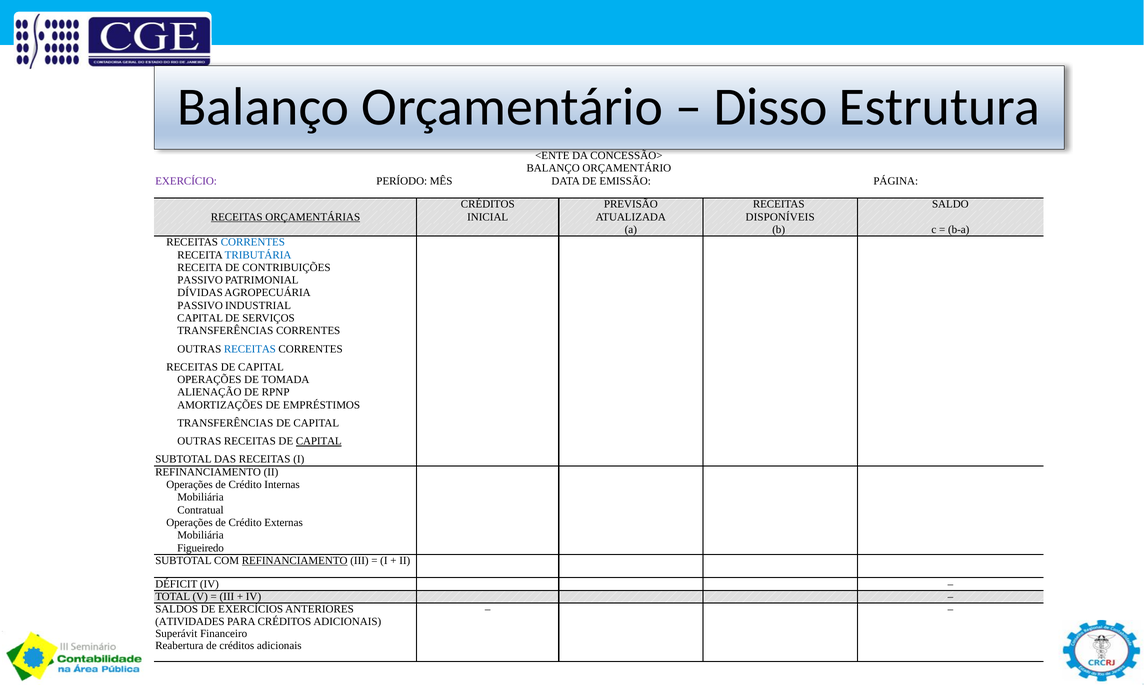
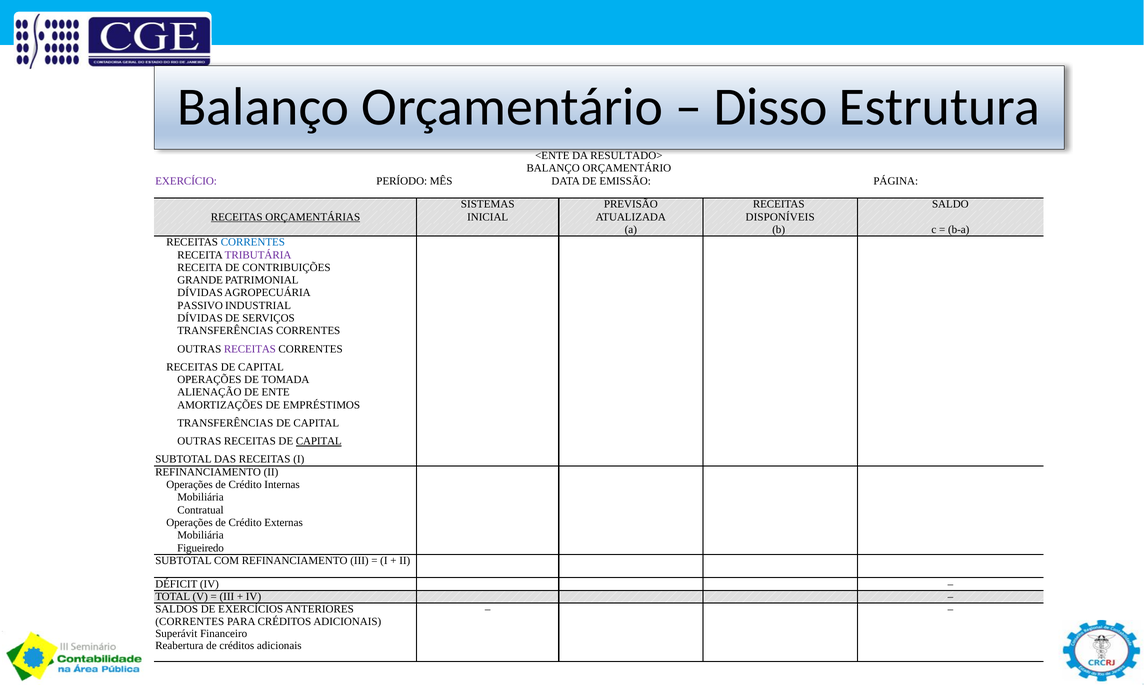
CONCESSÃO>: CONCESSÃO> -> RESULTADO>
CRÉDITOS at (488, 204): CRÉDITOS -> SISTEMAS
TRIBUTÁRIA colour: blue -> purple
PASSIVO at (200, 280): PASSIVO -> GRANDE
CAPITAL at (200, 318): CAPITAL -> DÍVIDAS
RECEITAS at (250, 349) colour: blue -> purple
RPNP: RPNP -> ENTE
REFINANCIAMENTO at (295, 561) underline: present -> none
ATIVIDADES at (190, 622): ATIVIDADES -> CORRENTES
